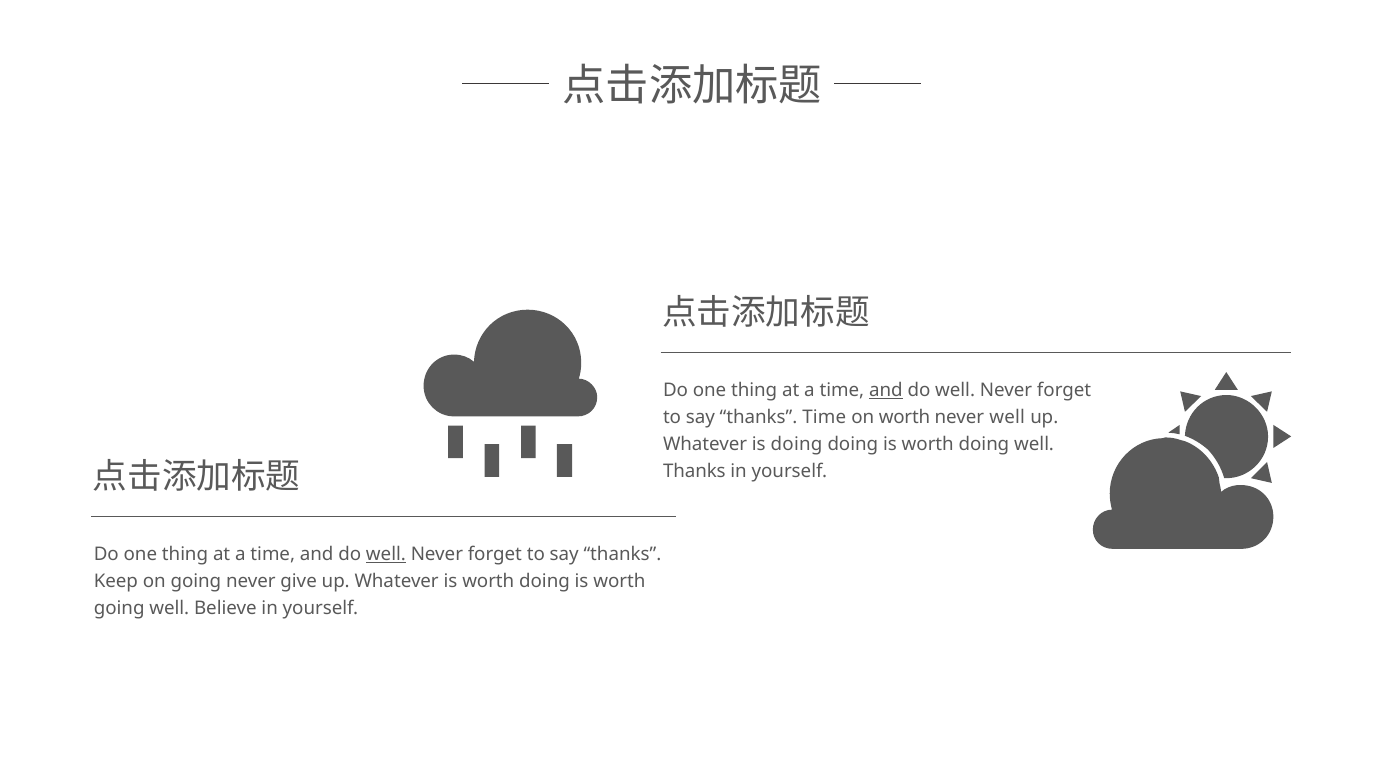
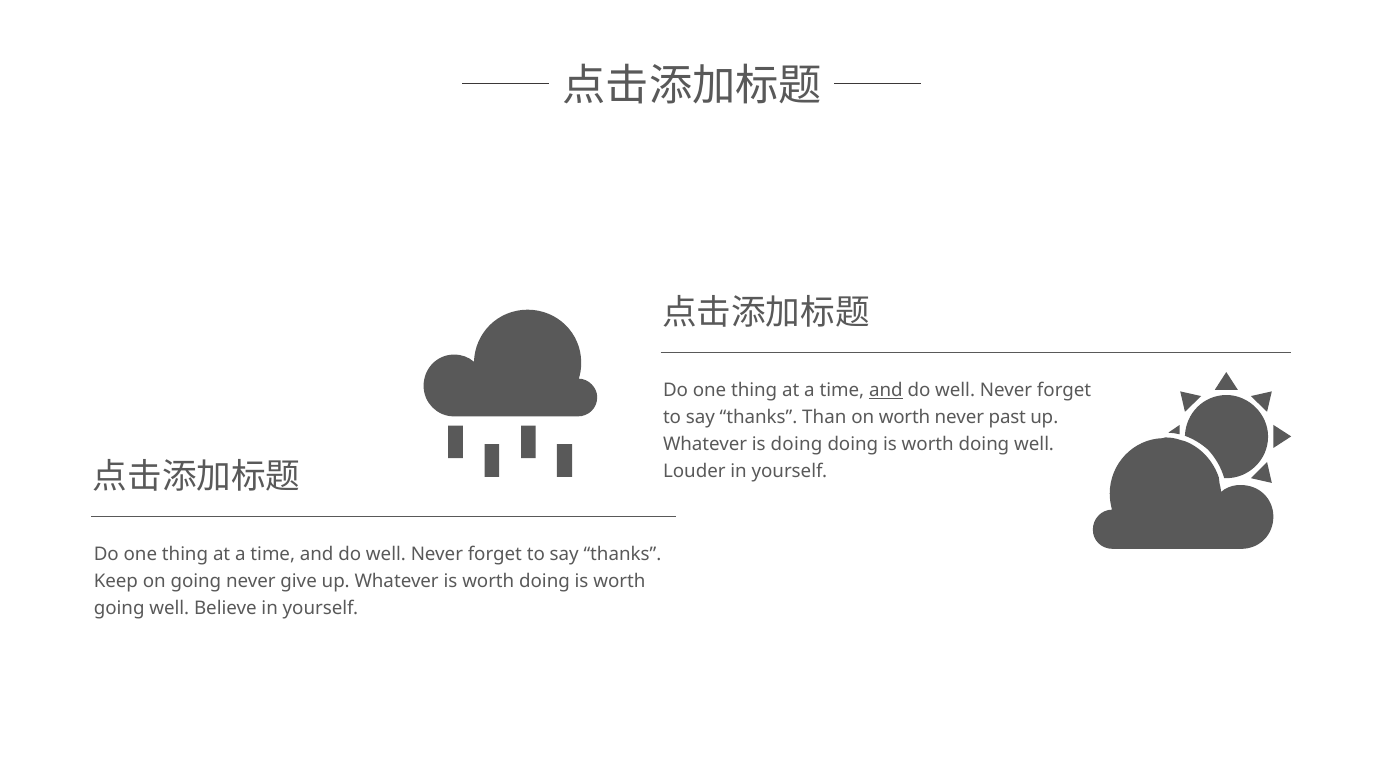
thanks Time: Time -> Than
never well: well -> past
Thanks at (694, 472): Thanks -> Louder
well at (386, 555) underline: present -> none
